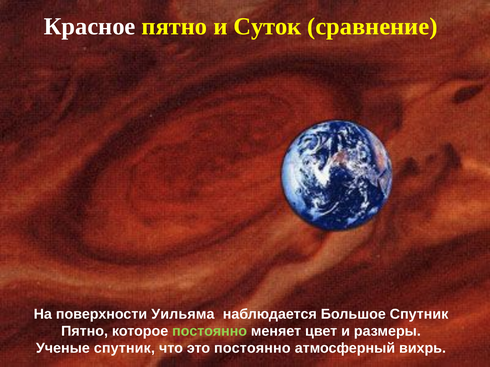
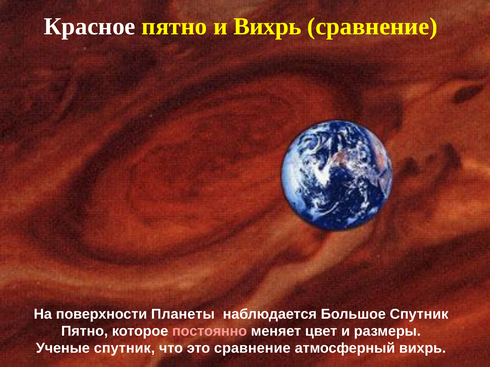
и Суток: Суток -> Вихрь
Уильяма: Уильяма -> Планеты
постоянно at (210, 332) colour: light green -> pink
это постоянно: постоянно -> сравнение
